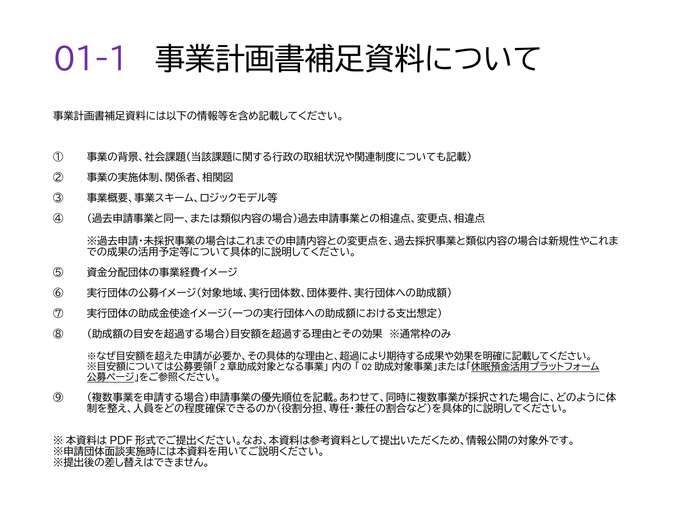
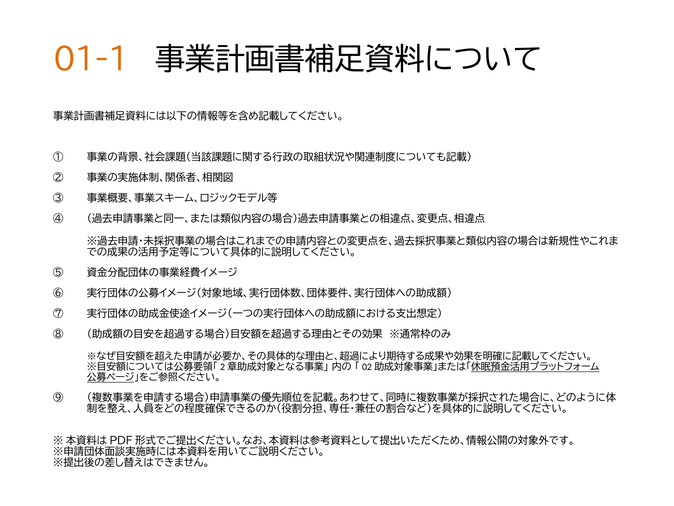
01-1 colour: purple -> orange
